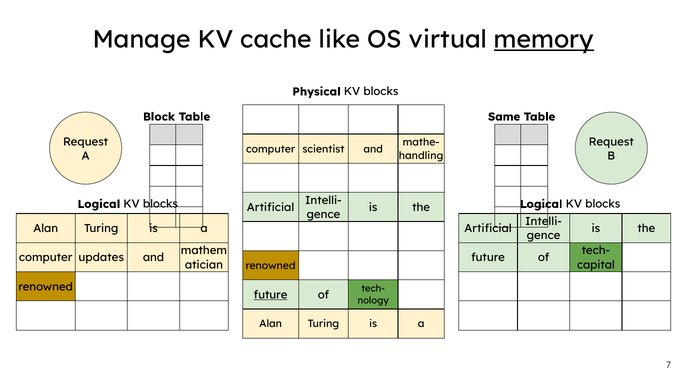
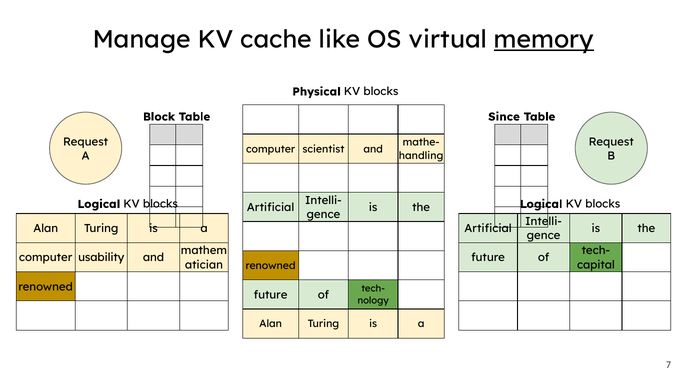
Same: Same -> Since
updates: updates -> usability
future at (271, 295) underline: present -> none
